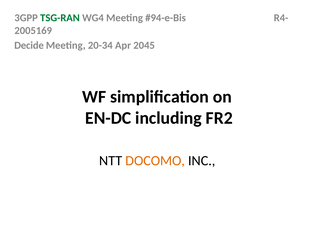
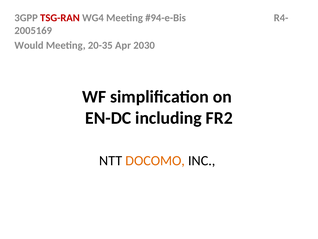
TSG-RAN colour: green -> red
Decide: Decide -> Would
20-34: 20-34 -> 20-35
2045: 2045 -> 2030
